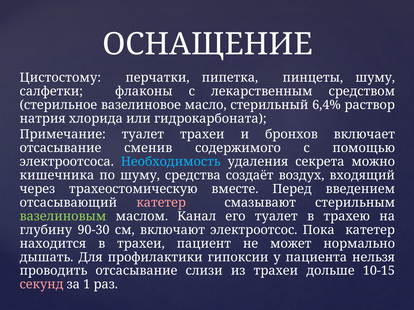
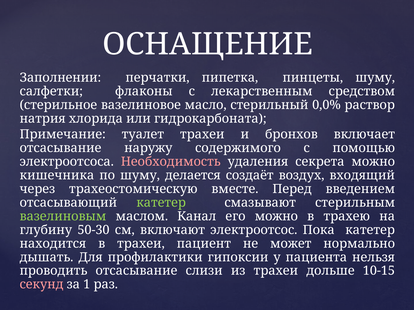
Цистостому: Цистостому -> Заполнении
6,4%: 6,4% -> 0,0%
сменив: сменив -> наружу
Необходимость colour: light blue -> pink
средства: средства -> делается
катетер at (161, 203) colour: pink -> light green
его туалет: туалет -> можно
90-30: 90-30 -> 50-30
